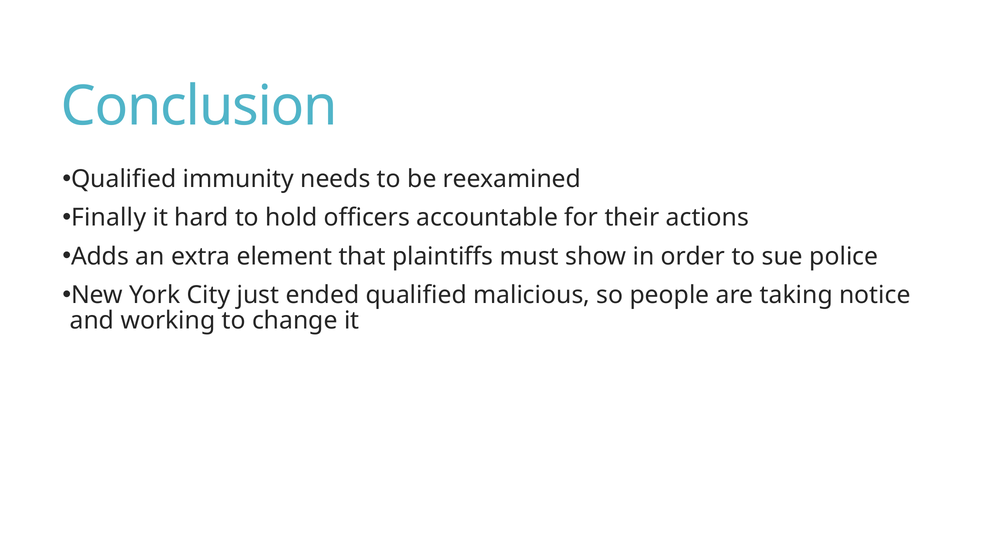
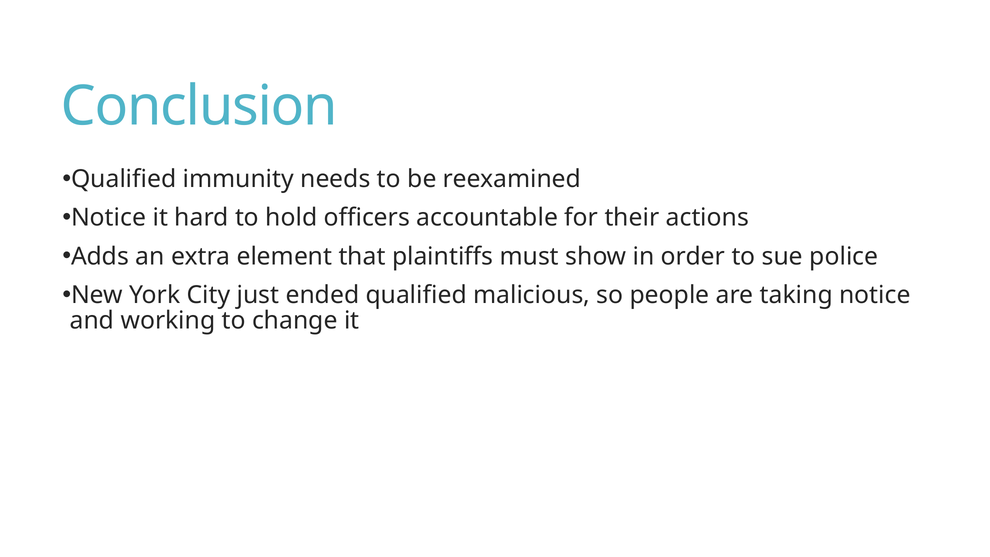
Finally at (109, 218): Finally -> Notice
